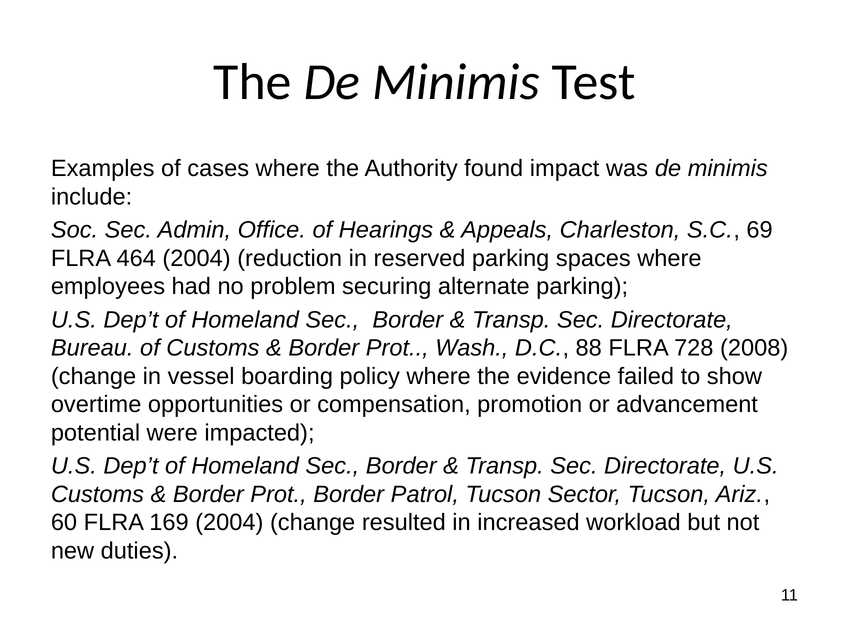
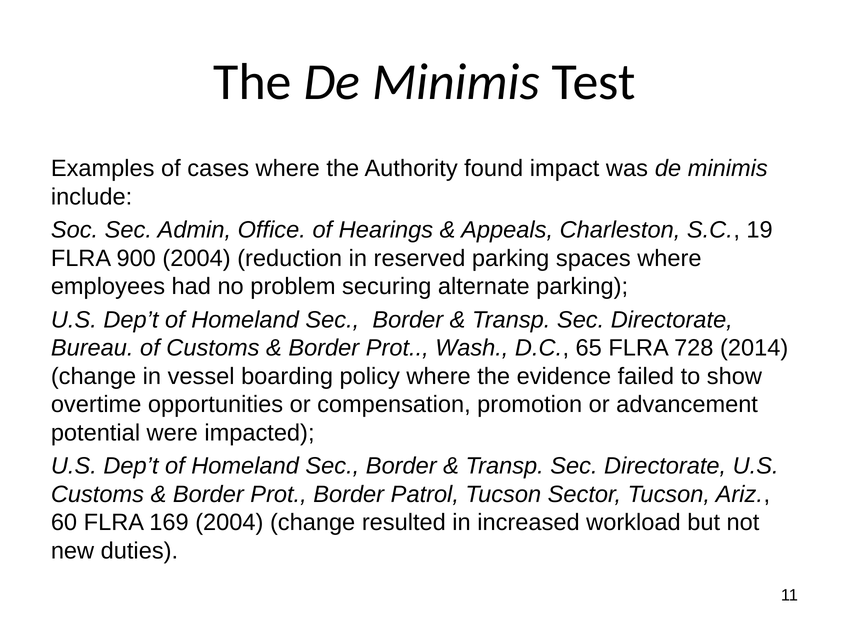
69: 69 -> 19
464: 464 -> 900
88: 88 -> 65
2008: 2008 -> 2014
